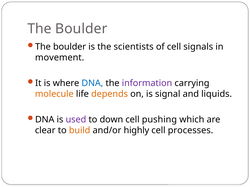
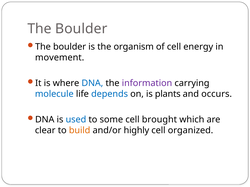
scientists: scientists -> organism
signals: signals -> energy
molecule colour: orange -> blue
depends colour: orange -> blue
signal: signal -> plants
liquids: liquids -> occurs
used colour: purple -> blue
down: down -> some
pushing: pushing -> brought
processes: processes -> organized
